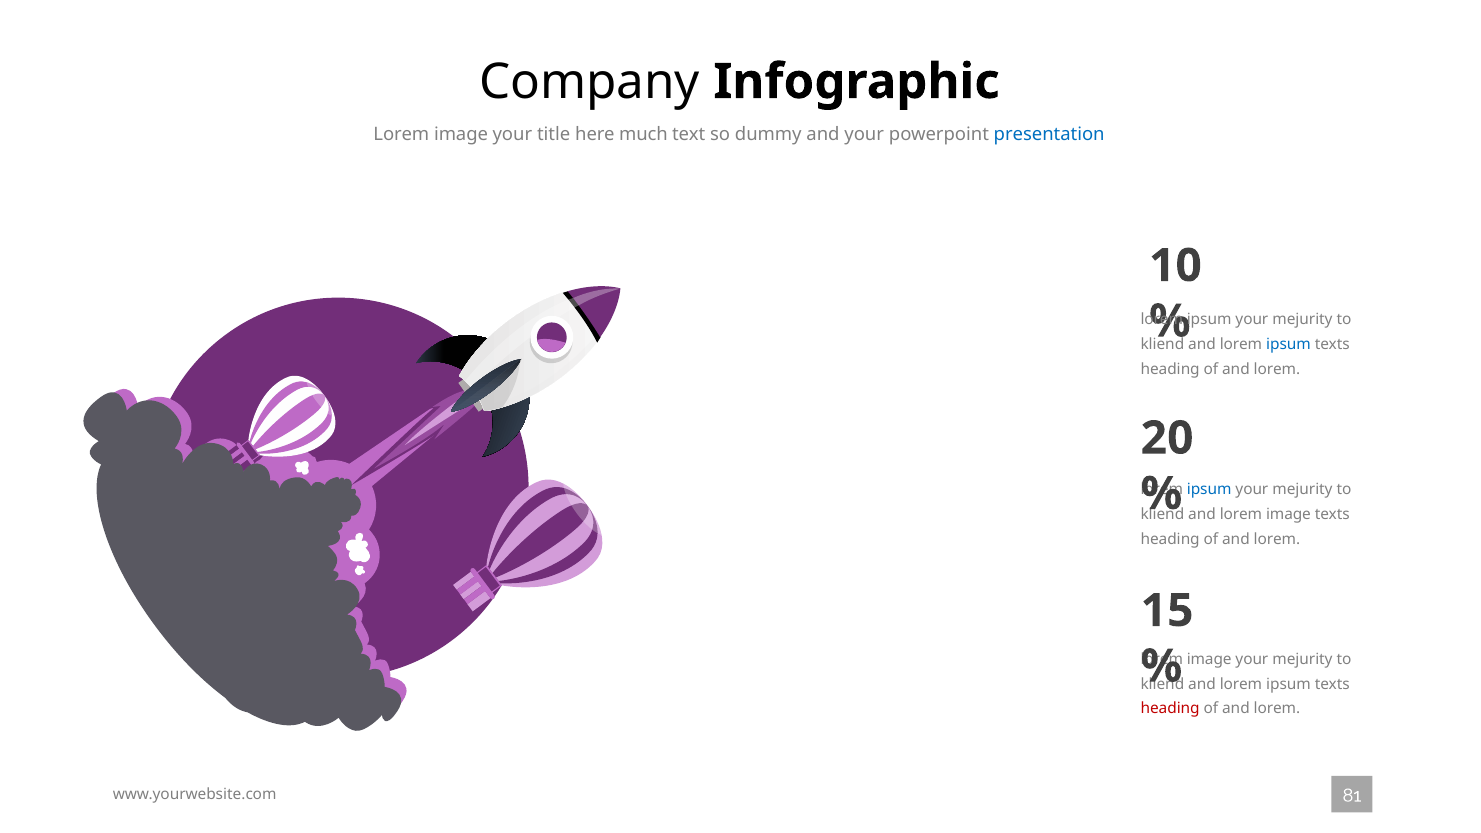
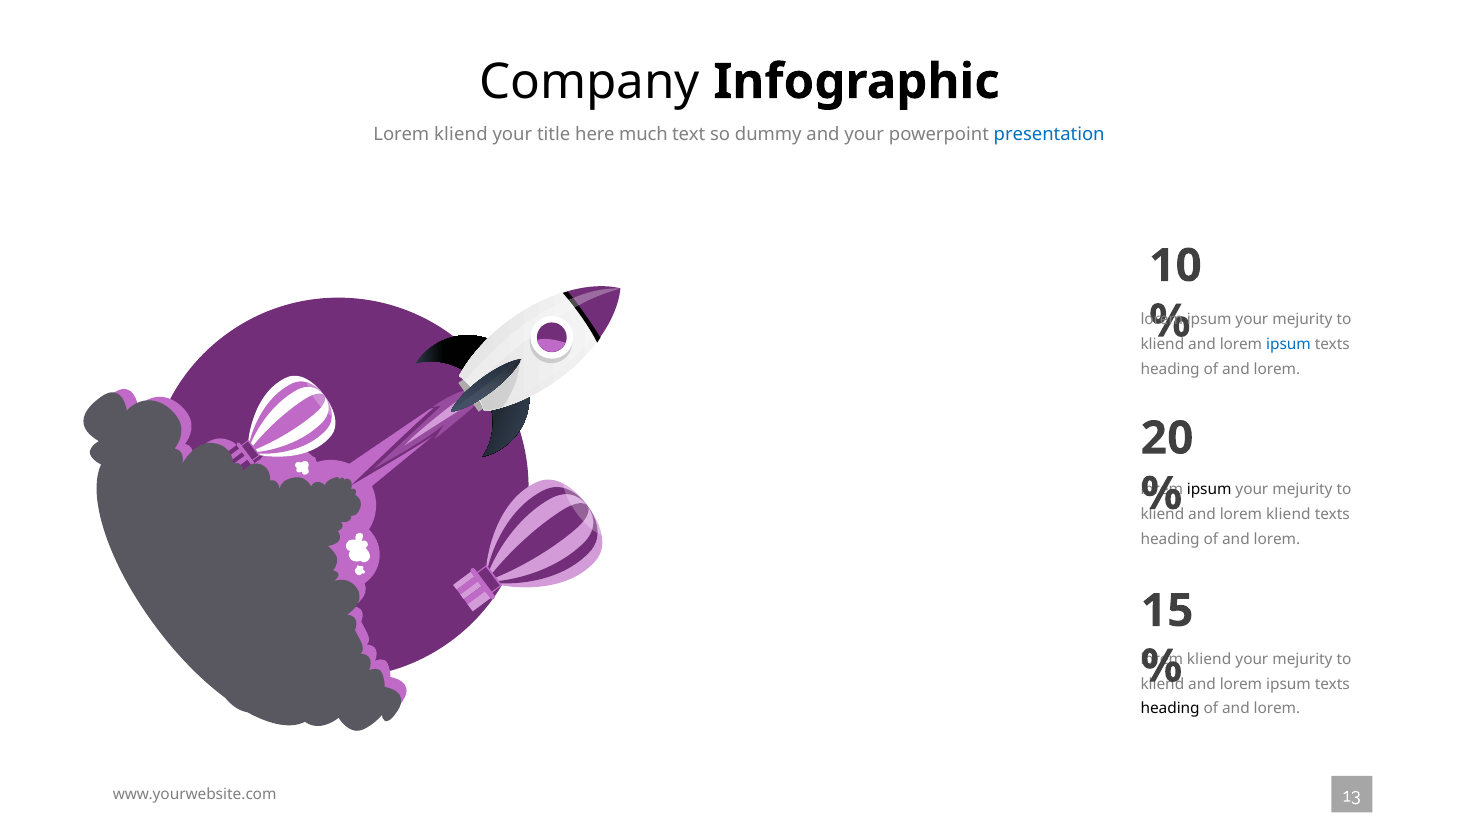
image at (461, 134): image -> kliend
ipsum at (1209, 490) colour: blue -> black
and lorem image: image -> kliend
image at (1209, 660): image -> kliend
heading at (1170, 709) colour: red -> black
81: 81 -> 13
